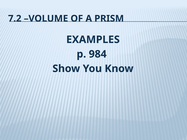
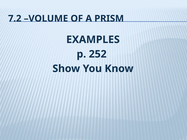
984: 984 -> 252
